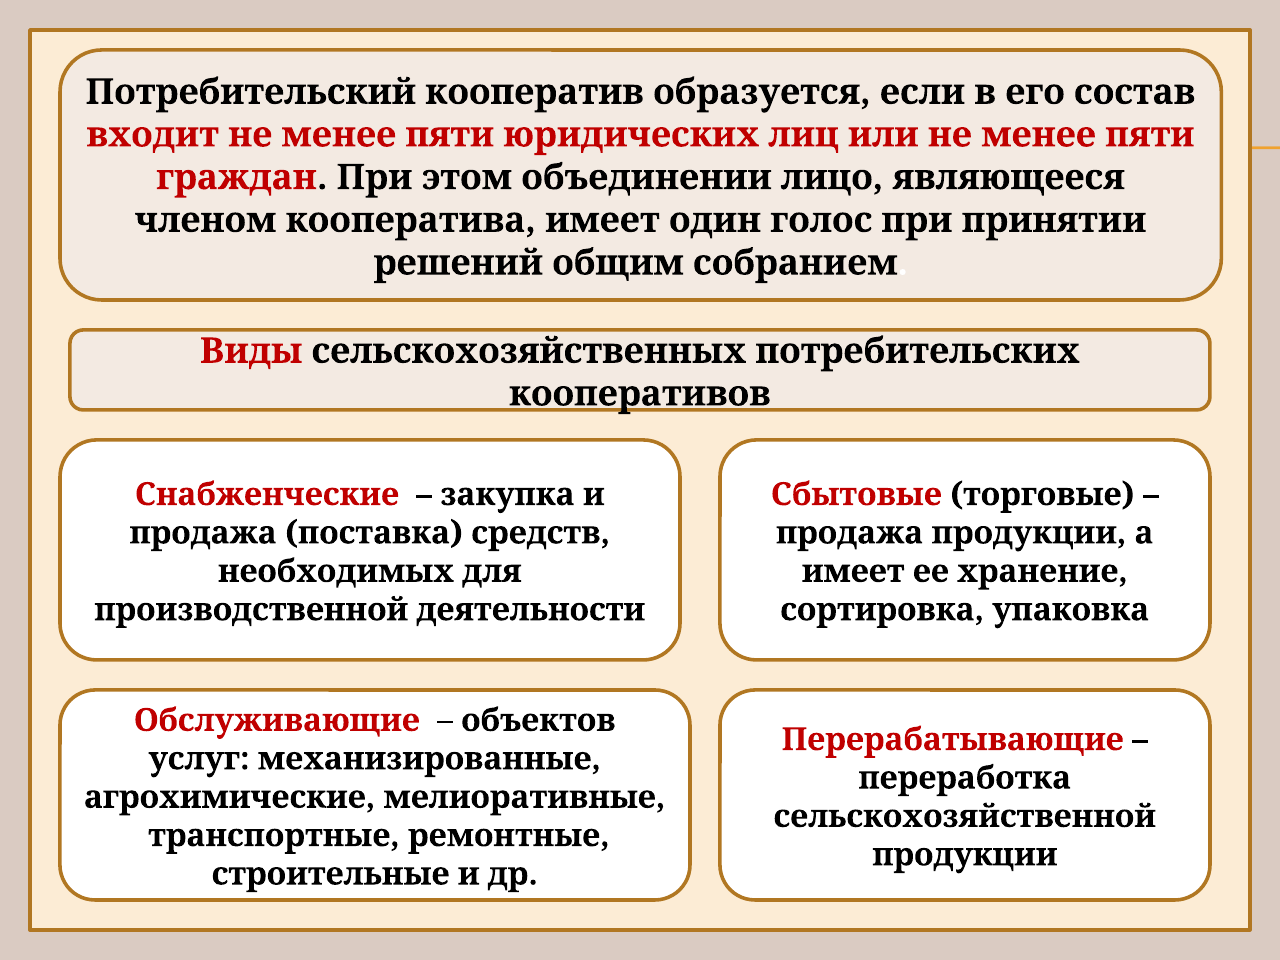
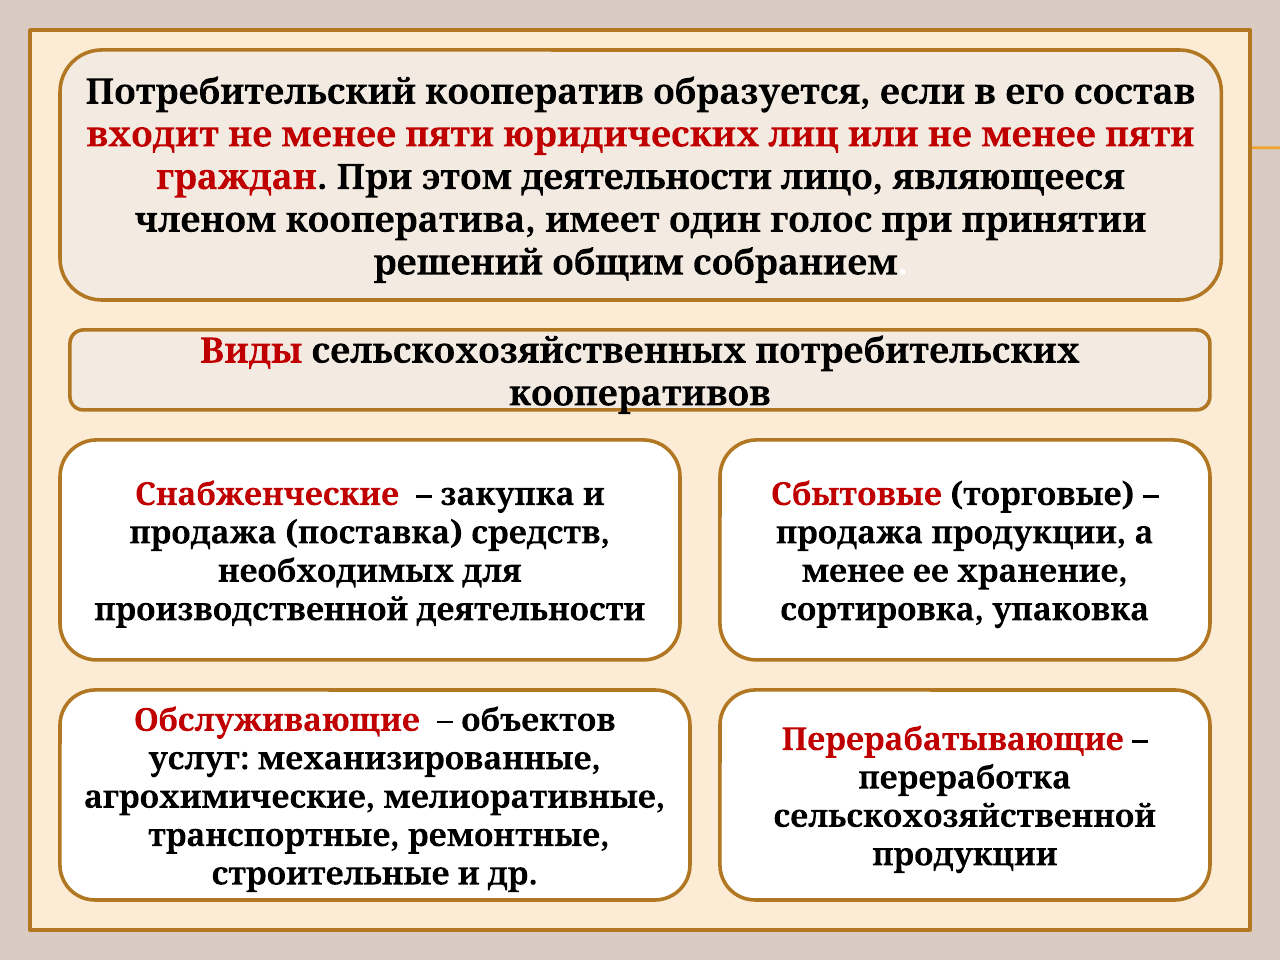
этом объединении: объединении -> деятельности
имеет at (853, 571): имеет -> менее
